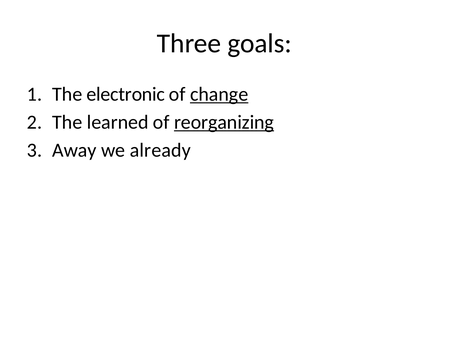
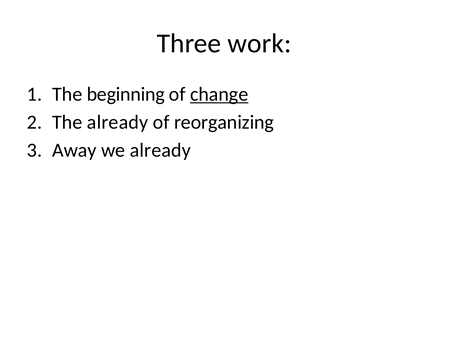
goals: goals -> work
electronic: electronic -> beginning
The learned: learned -> already
reorganizing underline: present -> none
